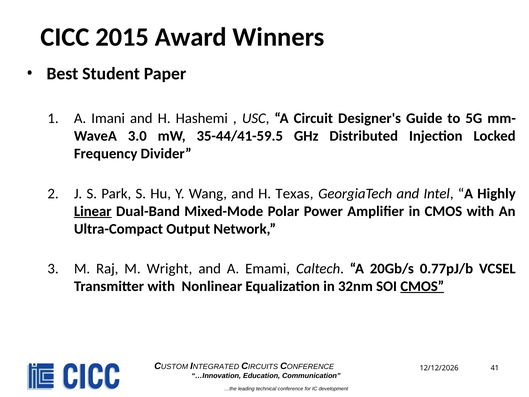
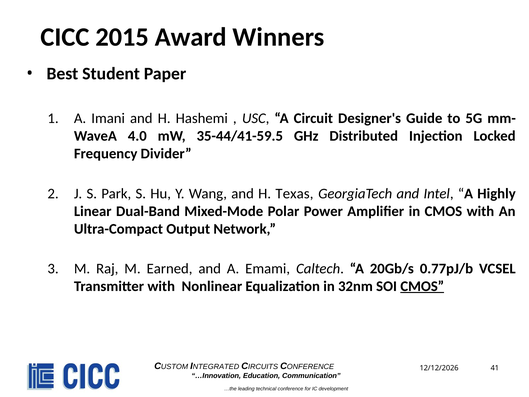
3.0: 3.0 -> 4.0
Linear underline: present -> none
Wright: Wright -> Earned
